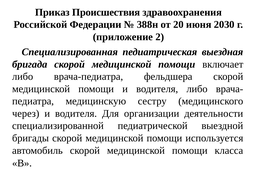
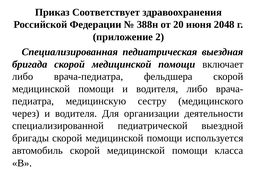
Происшествия: Происшествия -> Соответствует
2030: 2030 -> 2048
